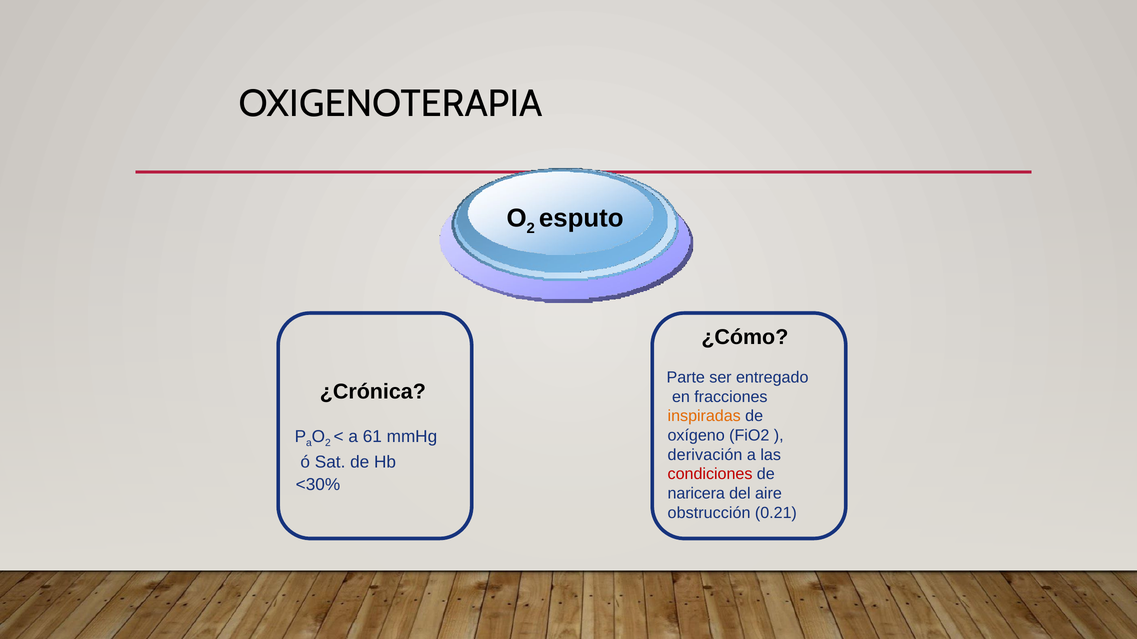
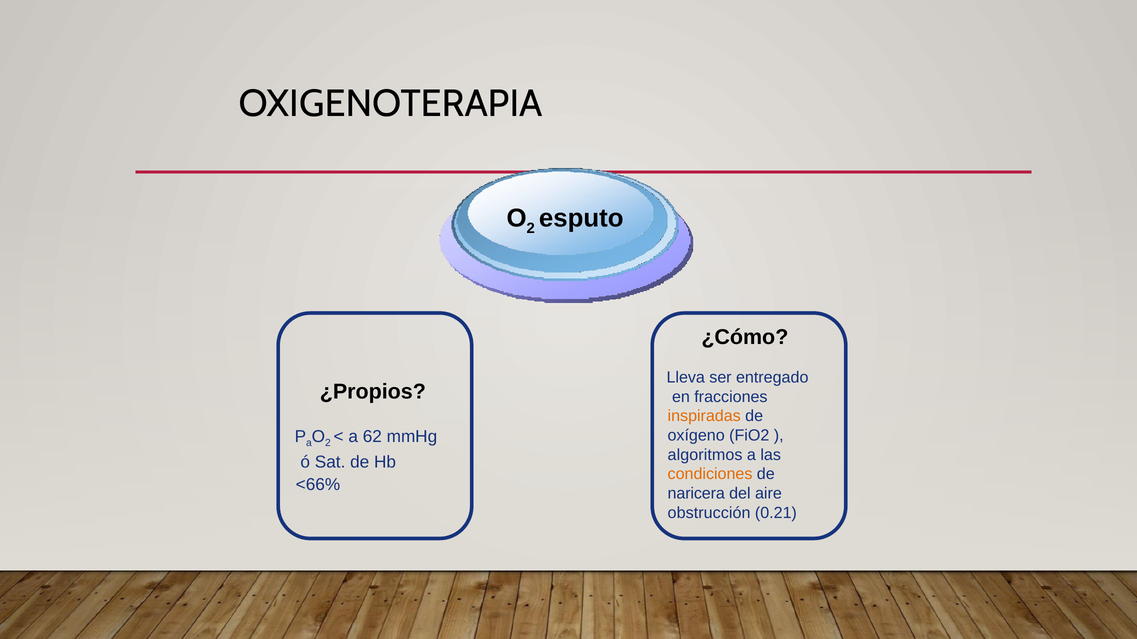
Parte: Parte -> Lleva
¿Crónica: ¿Crónica -> ¿Propios
61: 61 -> 62
derivación: derivación -> algoritmos
condiciones colour: red -> orange
<30%: <30% -> <66%
